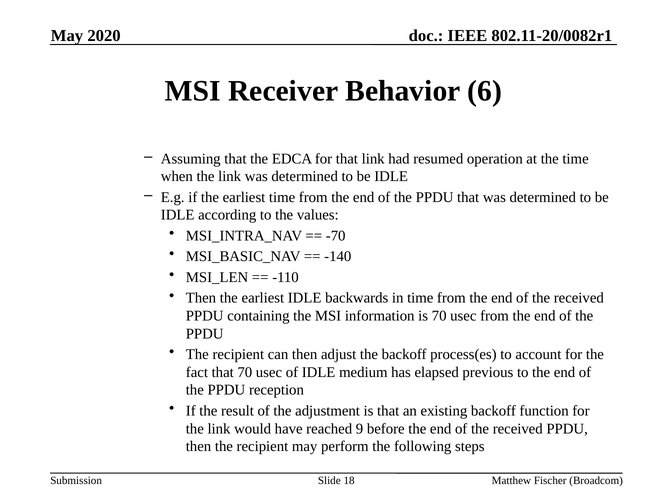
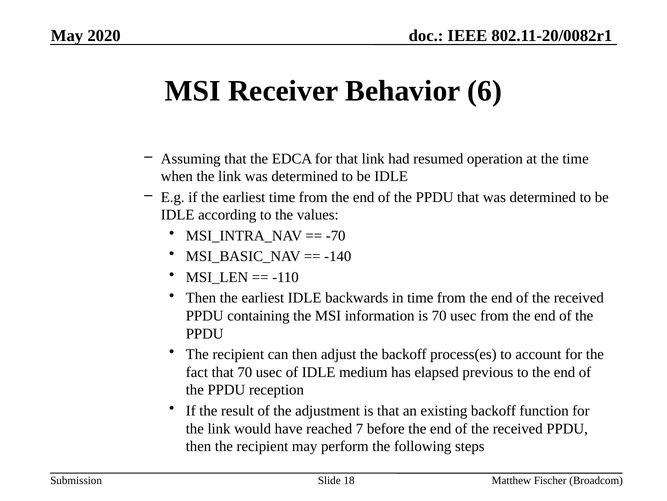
9: 9 -> 7
